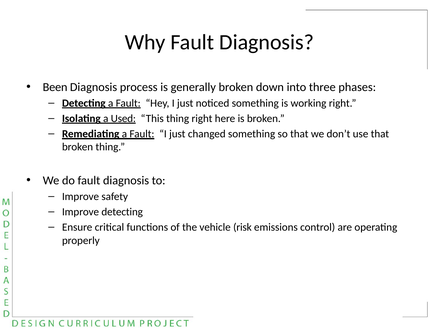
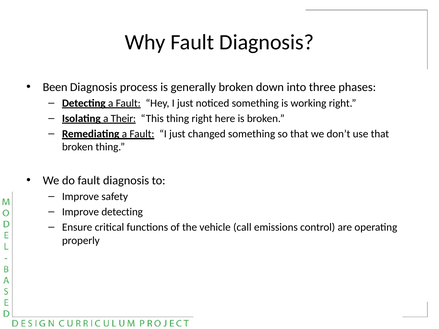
Used: Used -> Their
risk: risk -> call
